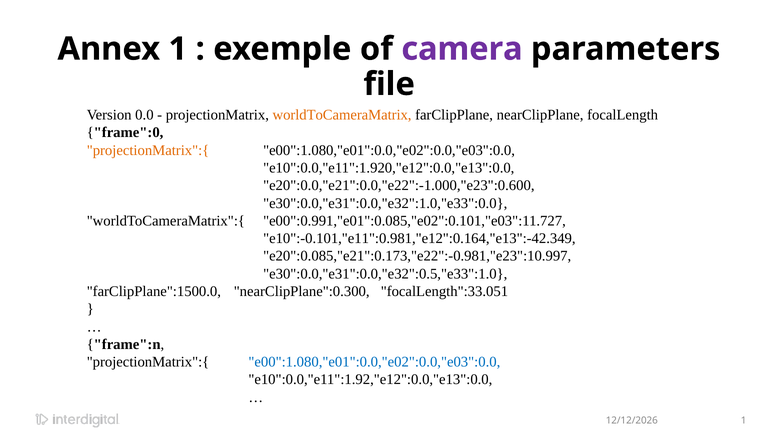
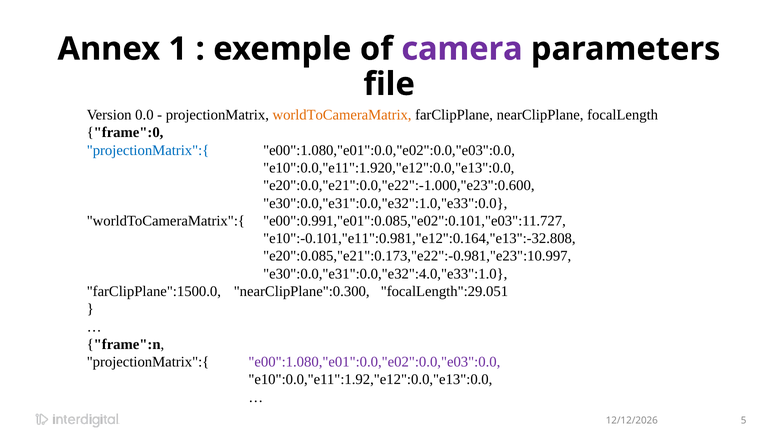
projectionMatrix":{ at (148, 150) colour: orange -> blue
e10":-0.101,"e11":0.981,"e12":0.164,"e13":-42.349: e10":-0.101,"e11":0.981,"e12":0.164,"e13":-42.349 -> e10":-0.101,"e11":0.981,"e12":0.164,"e13":-32.808
e30":0.0,"e31":0.0,"e32":0.5,"e33":1.0: e30":0.0,"e31":0.0,"e32":0.5,"e33":1.0 -> e30":0.0,"e31":0.0,"e32":4.0,"e33":1.0
focalLength":33.051: focalLength":33.051 -> focalLength":29.051
e00":1.080,"e01":0.0,"e02":0.0,"e03":0.0 at (374, 362) colour: blue -> purple
1 at (744, 420): 1 -> 5
